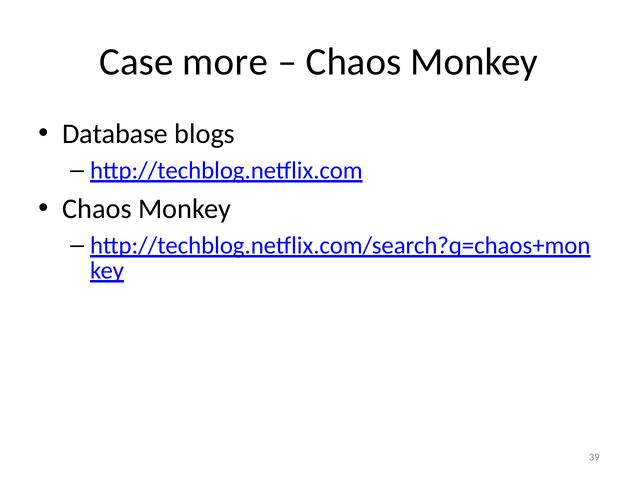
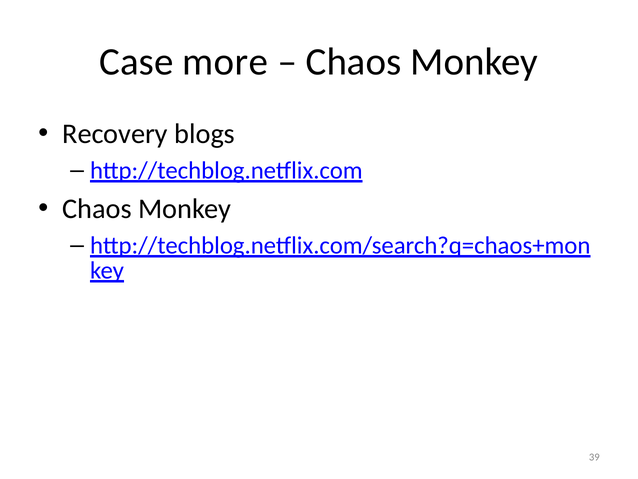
Database: Database -> Recovery
